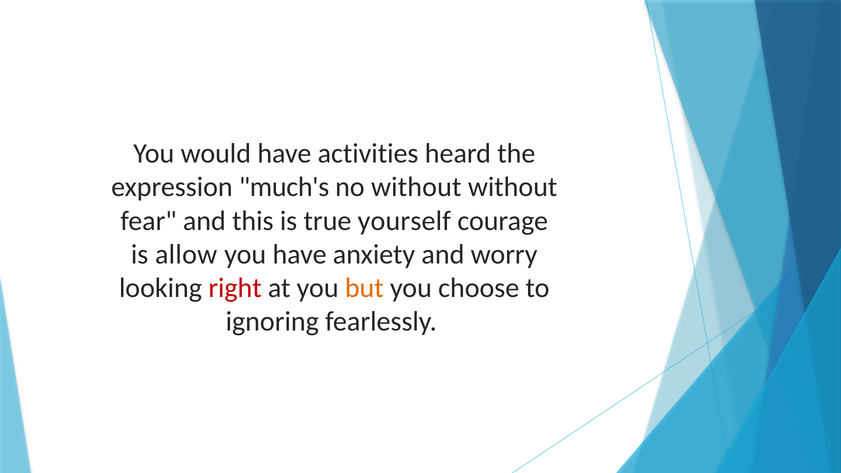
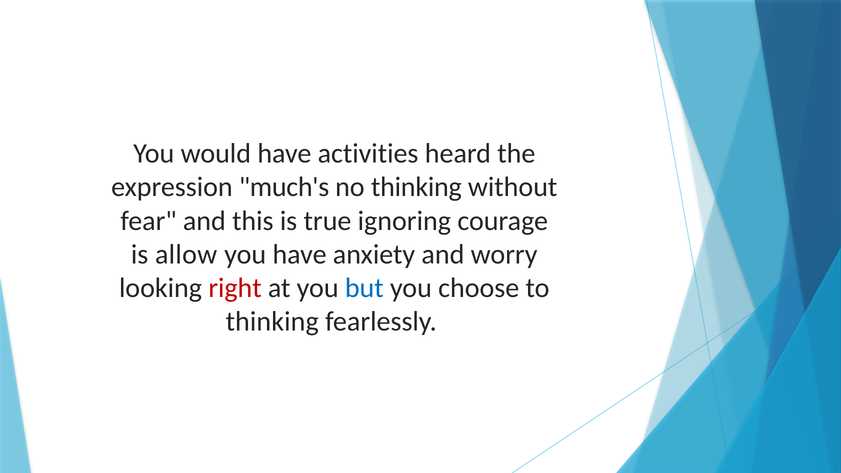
no without: without -> thinking
yourself: yourself -> ignoring
but colour: orange -> blue
ignoring at (272, 322): ignoring -> thinking
